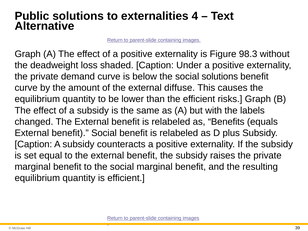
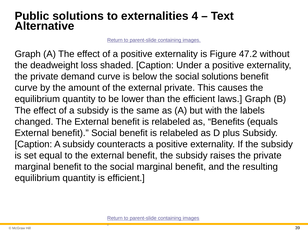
98.3: 98.3 -> 47.2
external diffuse: diffuse -> private
risks: risks -> laws
